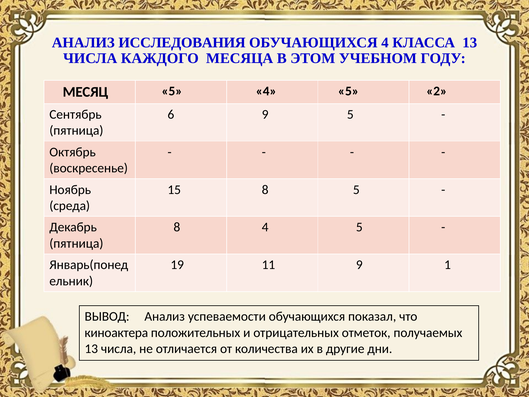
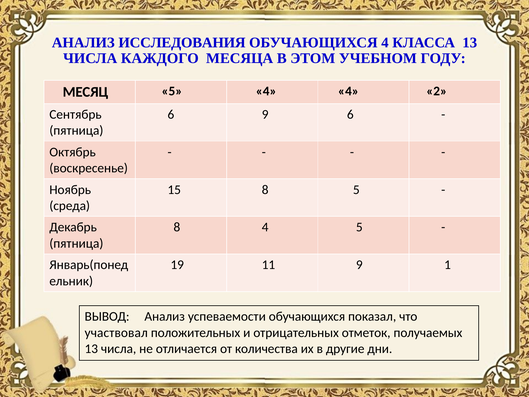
5 4 5: 5 -> 4
9 5: 5 -> 6
киноактера: киноактера -> участвовал
